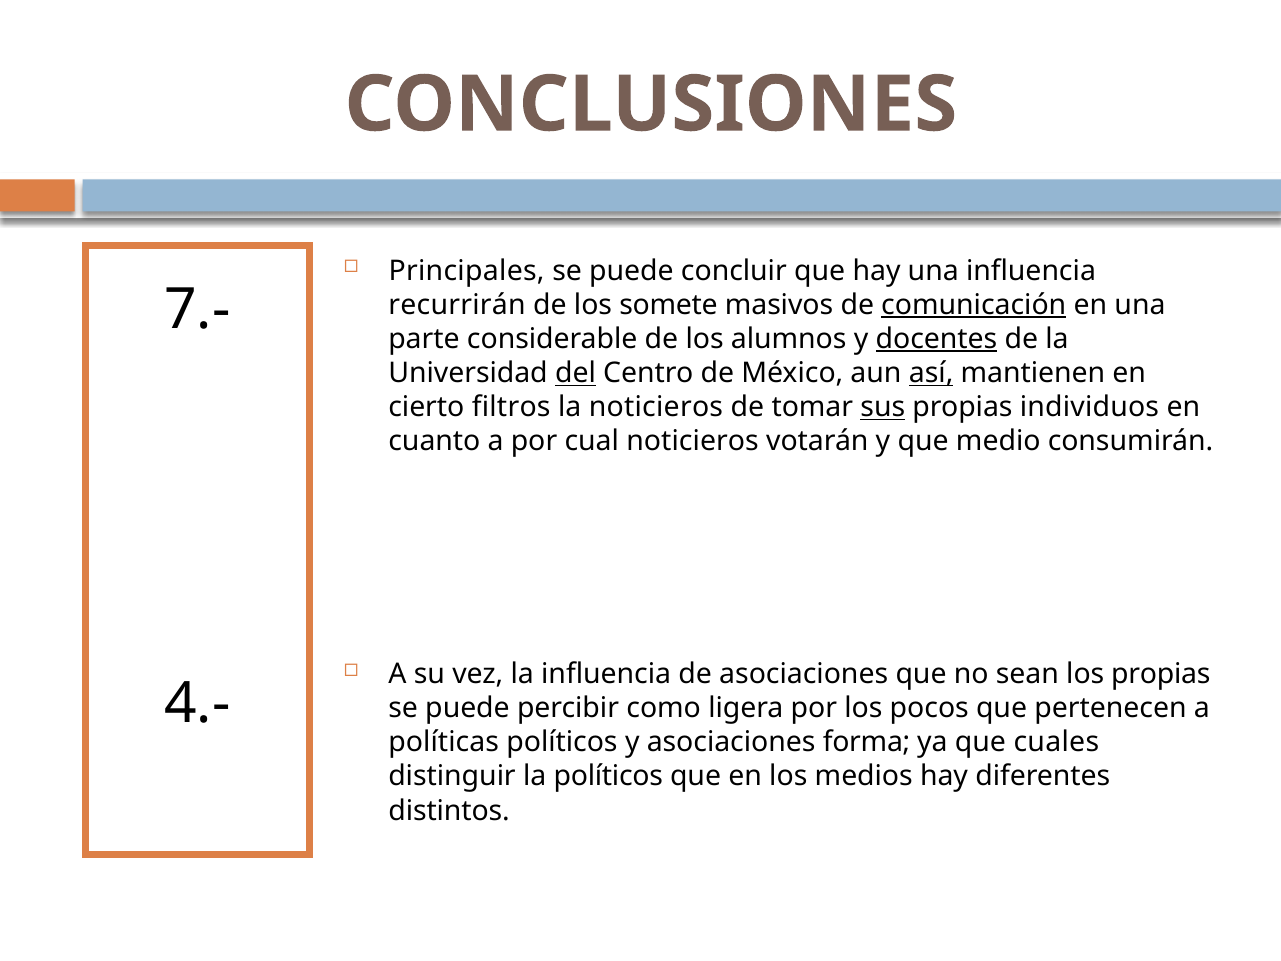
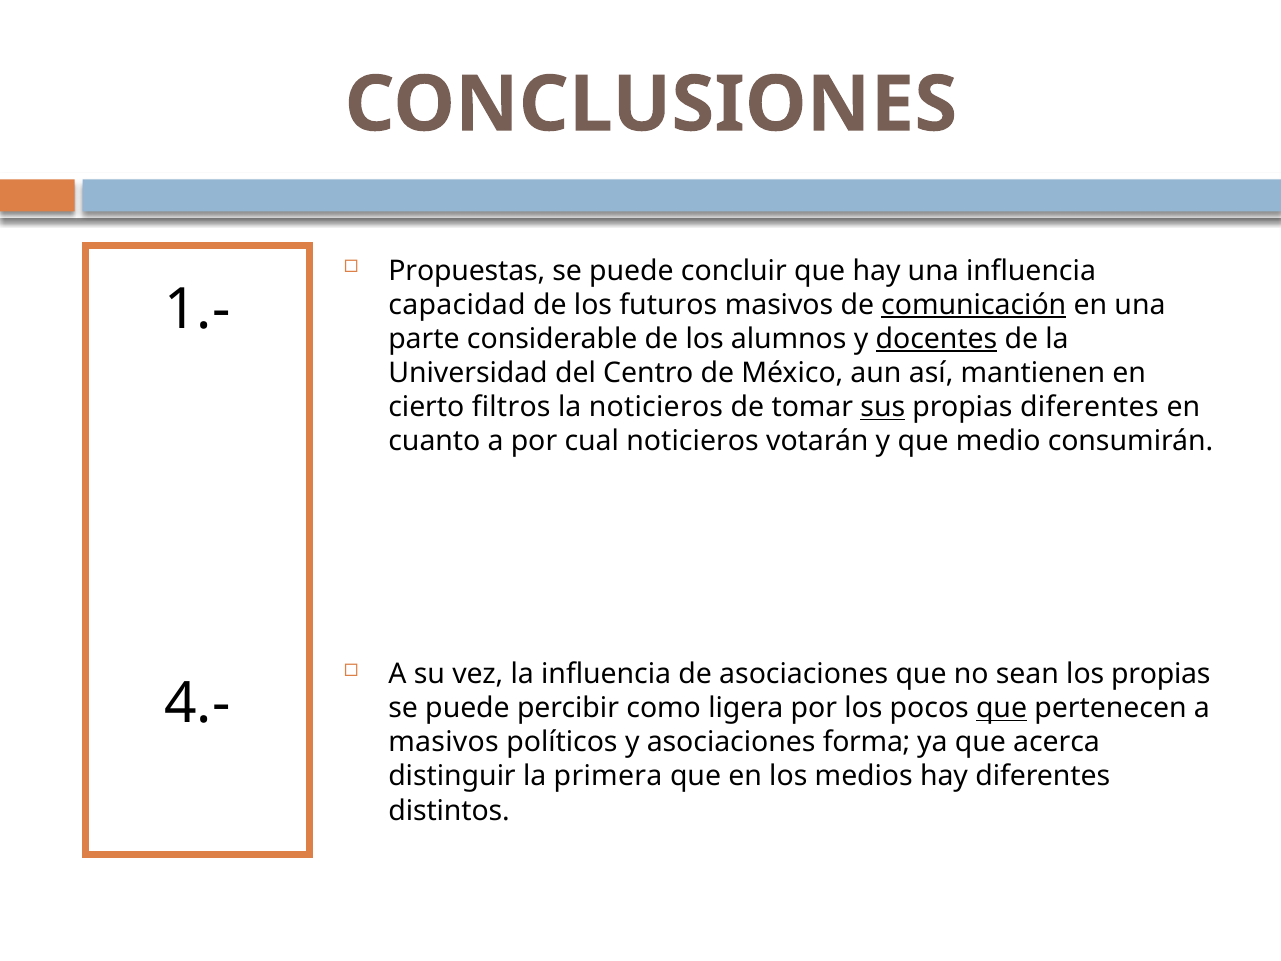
Principales: Principales -> Propuestas
7.-: 7.- -> 1.-
recurrirán: recurrirán -> capacidad
somete: somete -> futuros
del underline: present -> none
así underline: present -> none
propias individuos: individuos -> diferentes
que at (1002, 708) underline: none -> present
políticas at (444, 742): políticas -> masivos
cuales: cuales -> acerca
la políticos: políticos -> primera
